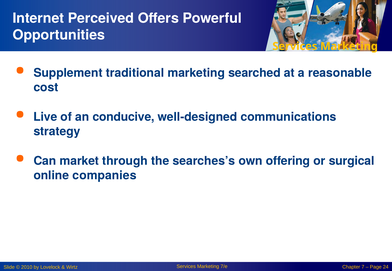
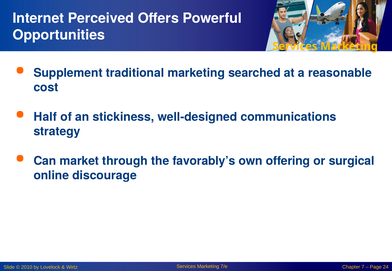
Live: Live -> Half
conducive: conducive -> stickiness
searches’s: searches’s -> favorably’s
companies: companies -> discourage
